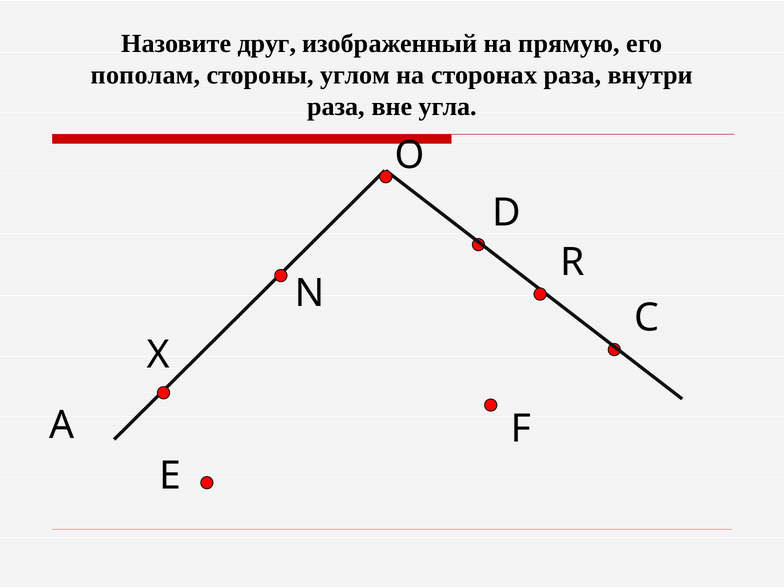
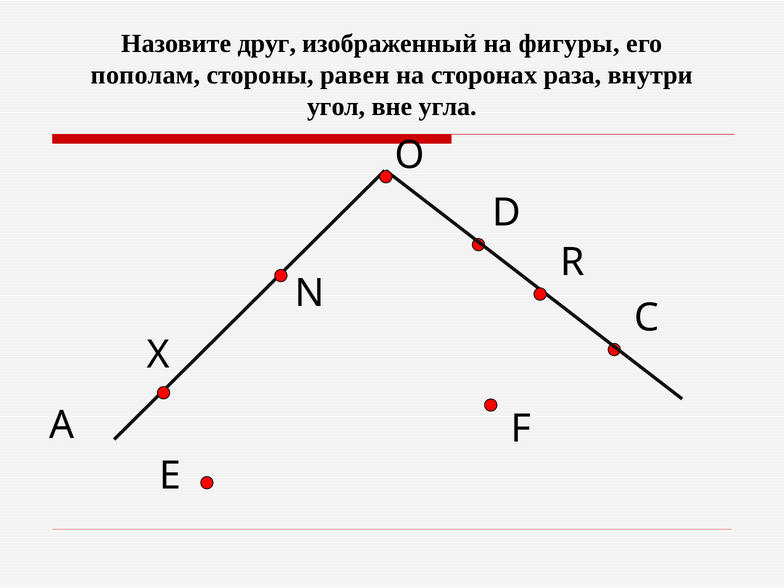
прямую: прямую -> фигуры
углом: углом -> равен
раза at (336, 106): раза -> угол
